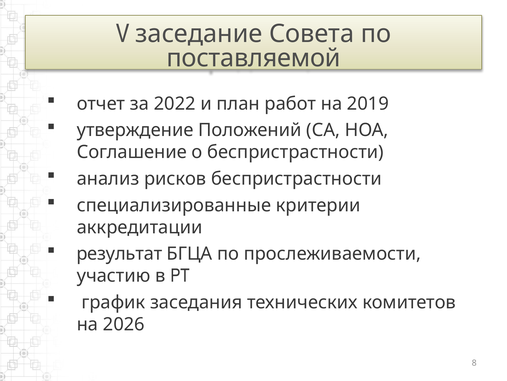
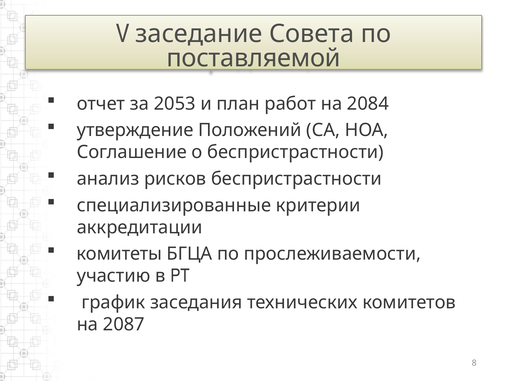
2022: 2022 -> 2053
2019: 2019 -> 2084
результат: результат -> комитеты
2026: 2026 -> 2087
